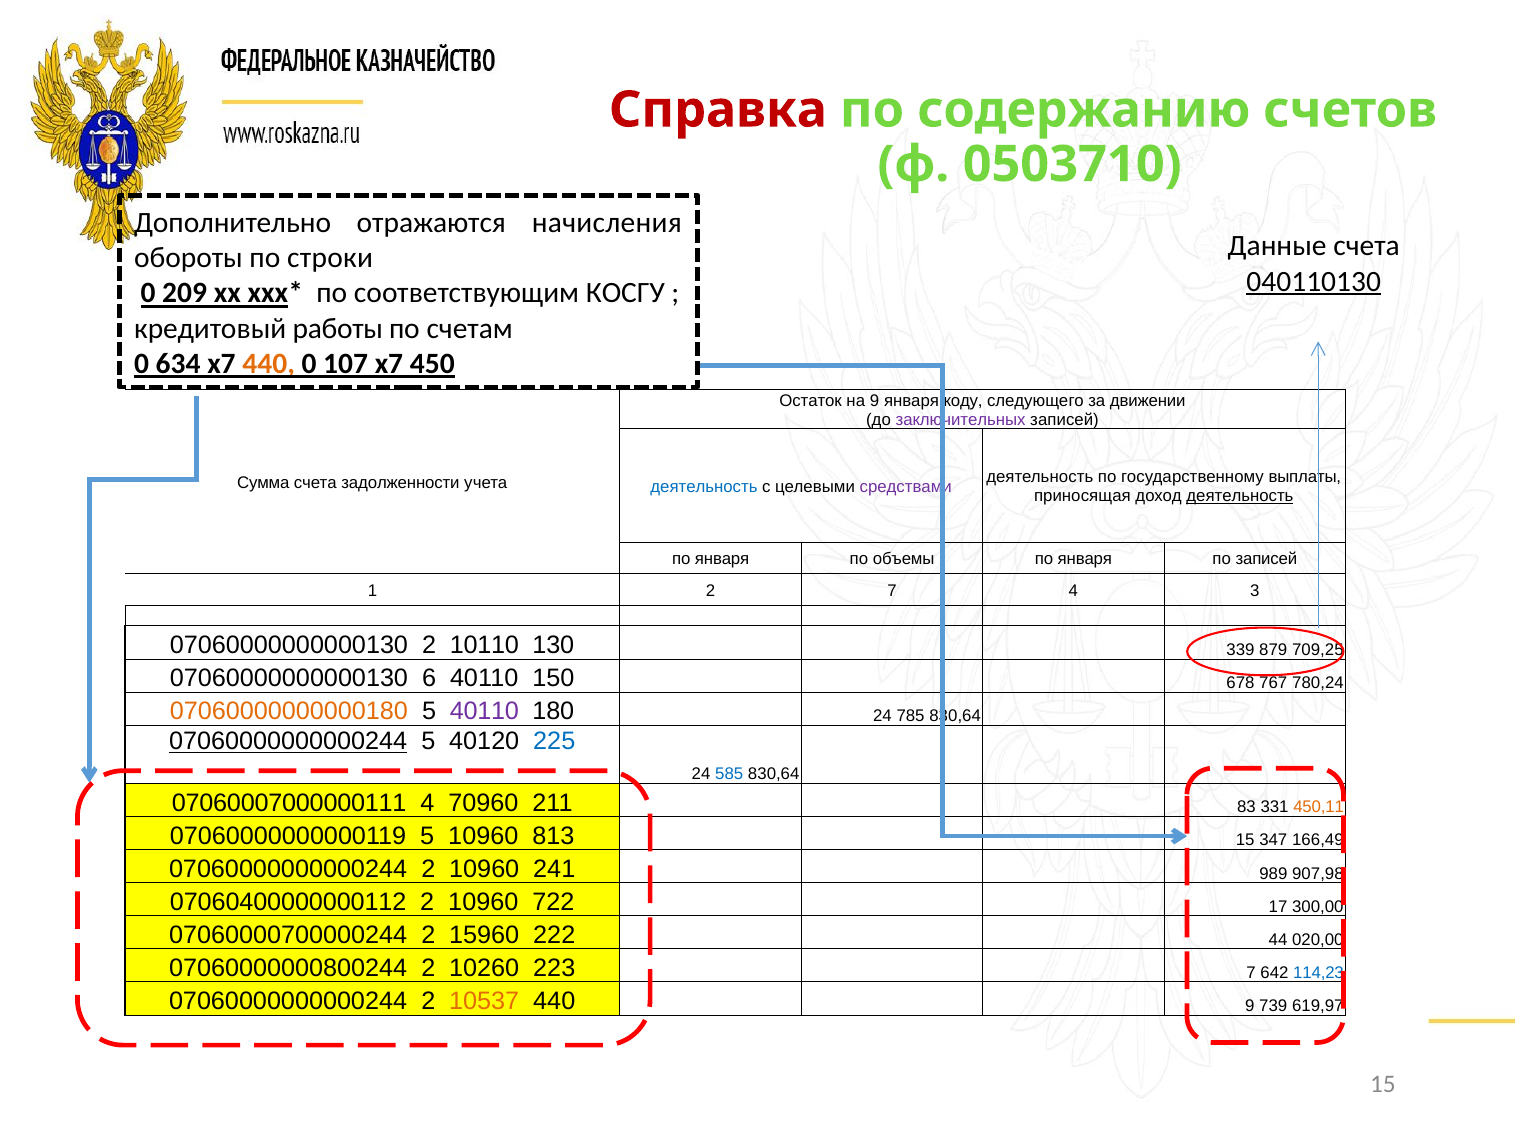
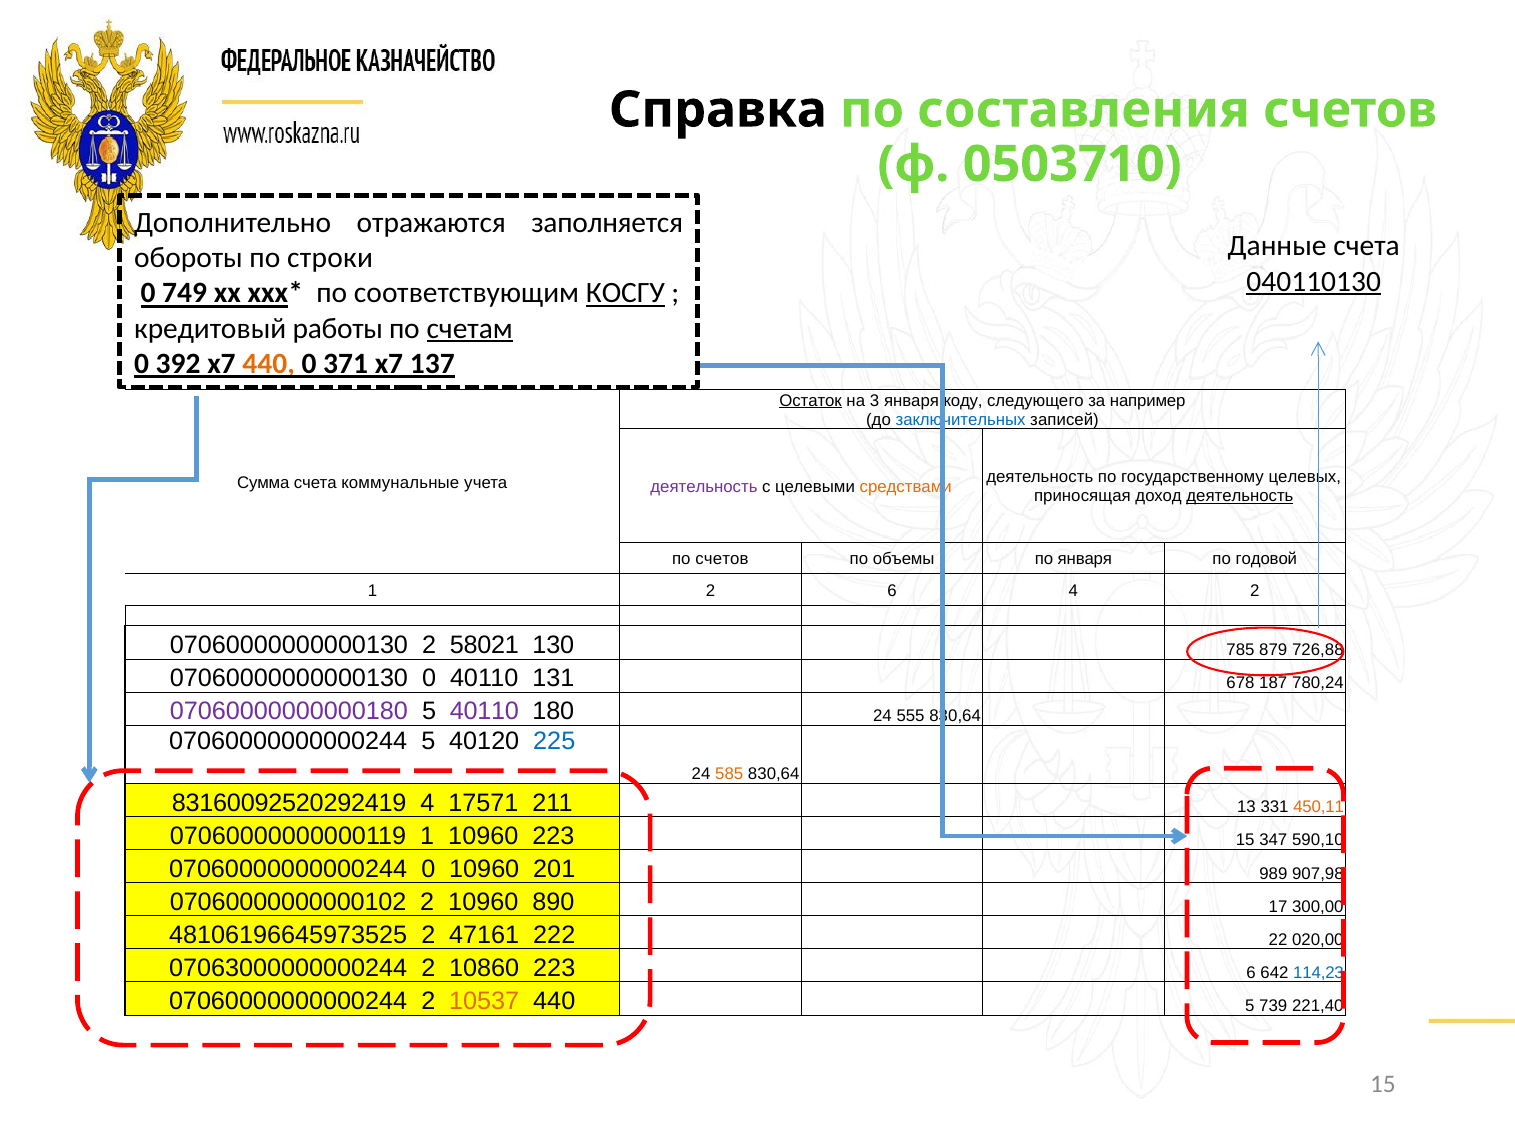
Справка colour: red -> black
содержанию: содержанию -> составления
начисления: начисления -> заполняется
209: 209 -> 749
КОСГУ underline: none -> present
счетам underline: none -> present
634: 634 -> 392
107: 107 -> 371
450: 450 -> 137
Остаток underline: none -> present
на 9: 9 -> 3
движении: движении -> например
заключительных colour: purple -> blue
выплаты: выплаты -> целевых
задолженности: задолженности -> коммунальные
деятельность at (704, 487) colour: blue -> purple
средствами colour: purple -> orange
января at (722, 559): января -> счетов
по записей: записей -> годовой
2 7: 7 -> 6
4 3: 3 -> 2
10110: 10110 -> 58021
339: 339 -> 785
709,25: 709,25 -> 726,88
07060000000000130 6: 6 -> 0
150: 150 -> 131
767: 767 -> 187
07060000000000180 colour: orange -> purple
785: 785 -> 555
07060000000000244 at (288, 742) underline: present -> none
585 colour: blue -> orange
07060007000000111: 07060007000000111 -> 83160092520292419
70960: 70960 -> 17571
83: 83 -> 13
07060000000000119 5: 5 -> 1
10960 813: 813 -> 223
166,49: 166,49 -> 590,10
2 at (428, 869): 2 -> 0
241: 241 -> 201
07060400000000112: 07060400000000112 -> 07060000000000102
722: 722 -> 890
07060000700000244: 07060000700000244 -> 48106196645973525
15960: 15960 -> 47161
44: 44 -> 22
07060000000800244: 07060000000800244 -> 07063000000000244
10260: 10260 -> 10860
223 7: 7 -> 6
440 9: 9 -> 5
619,97: 619,97 -> 221,40
